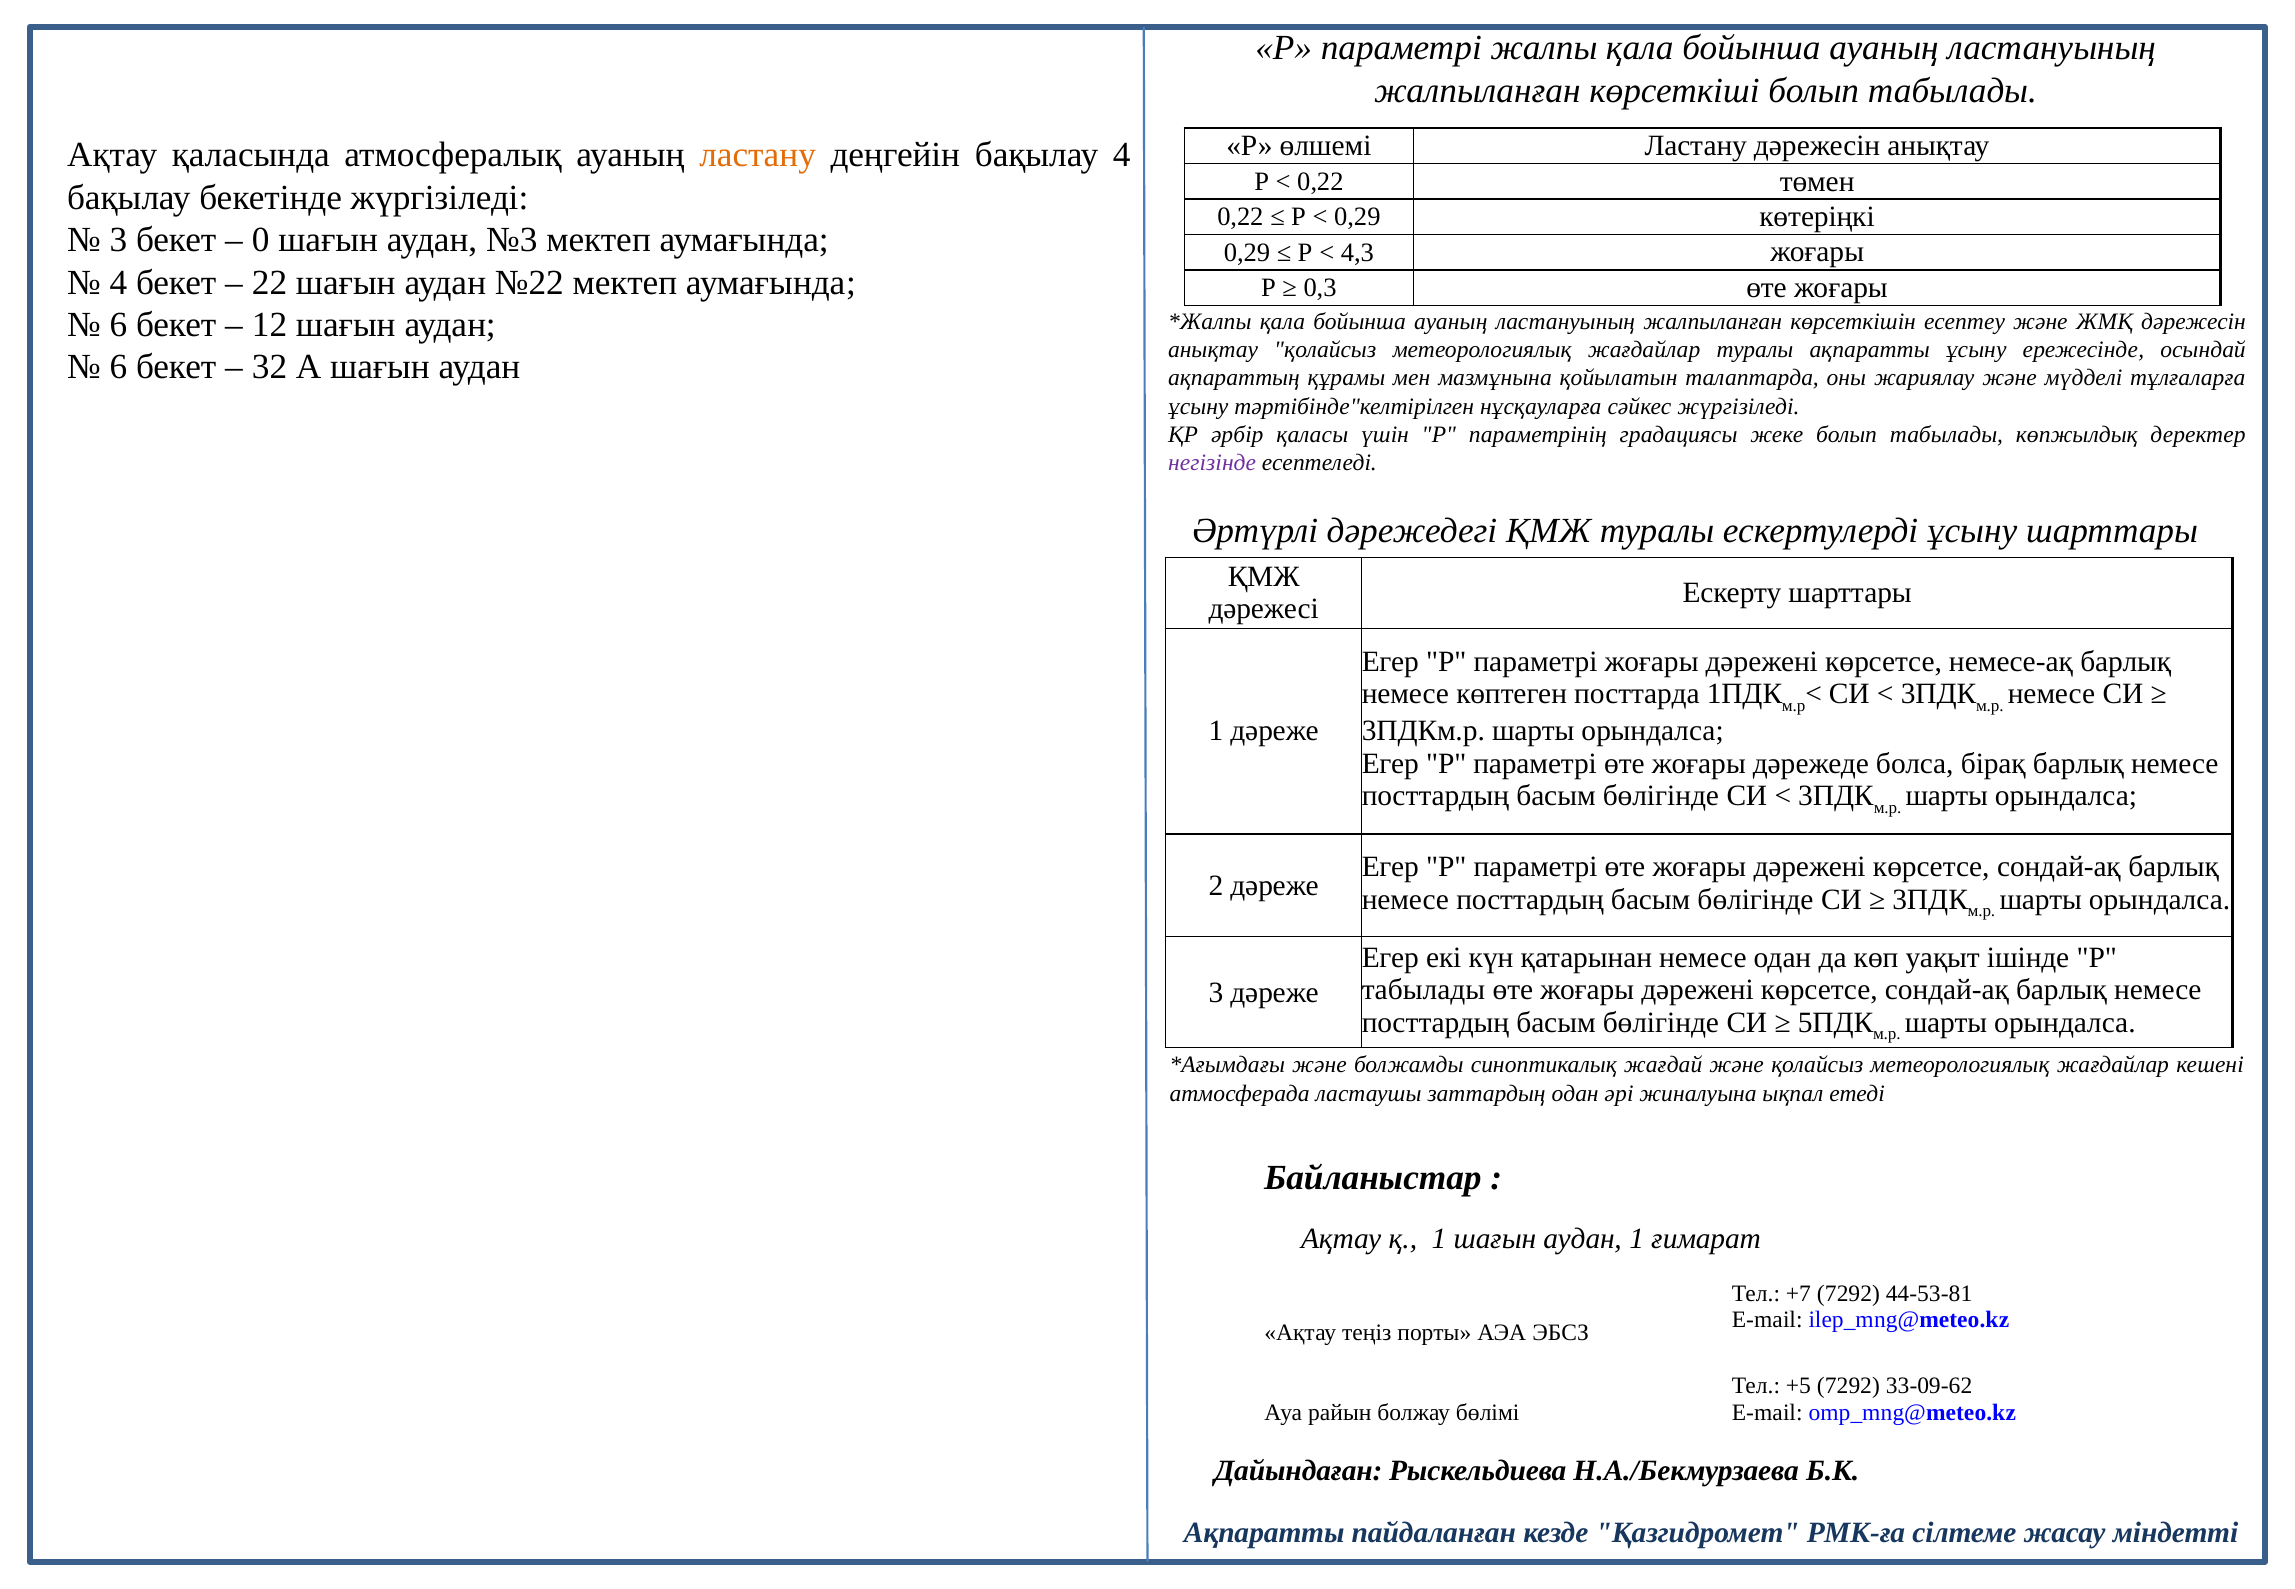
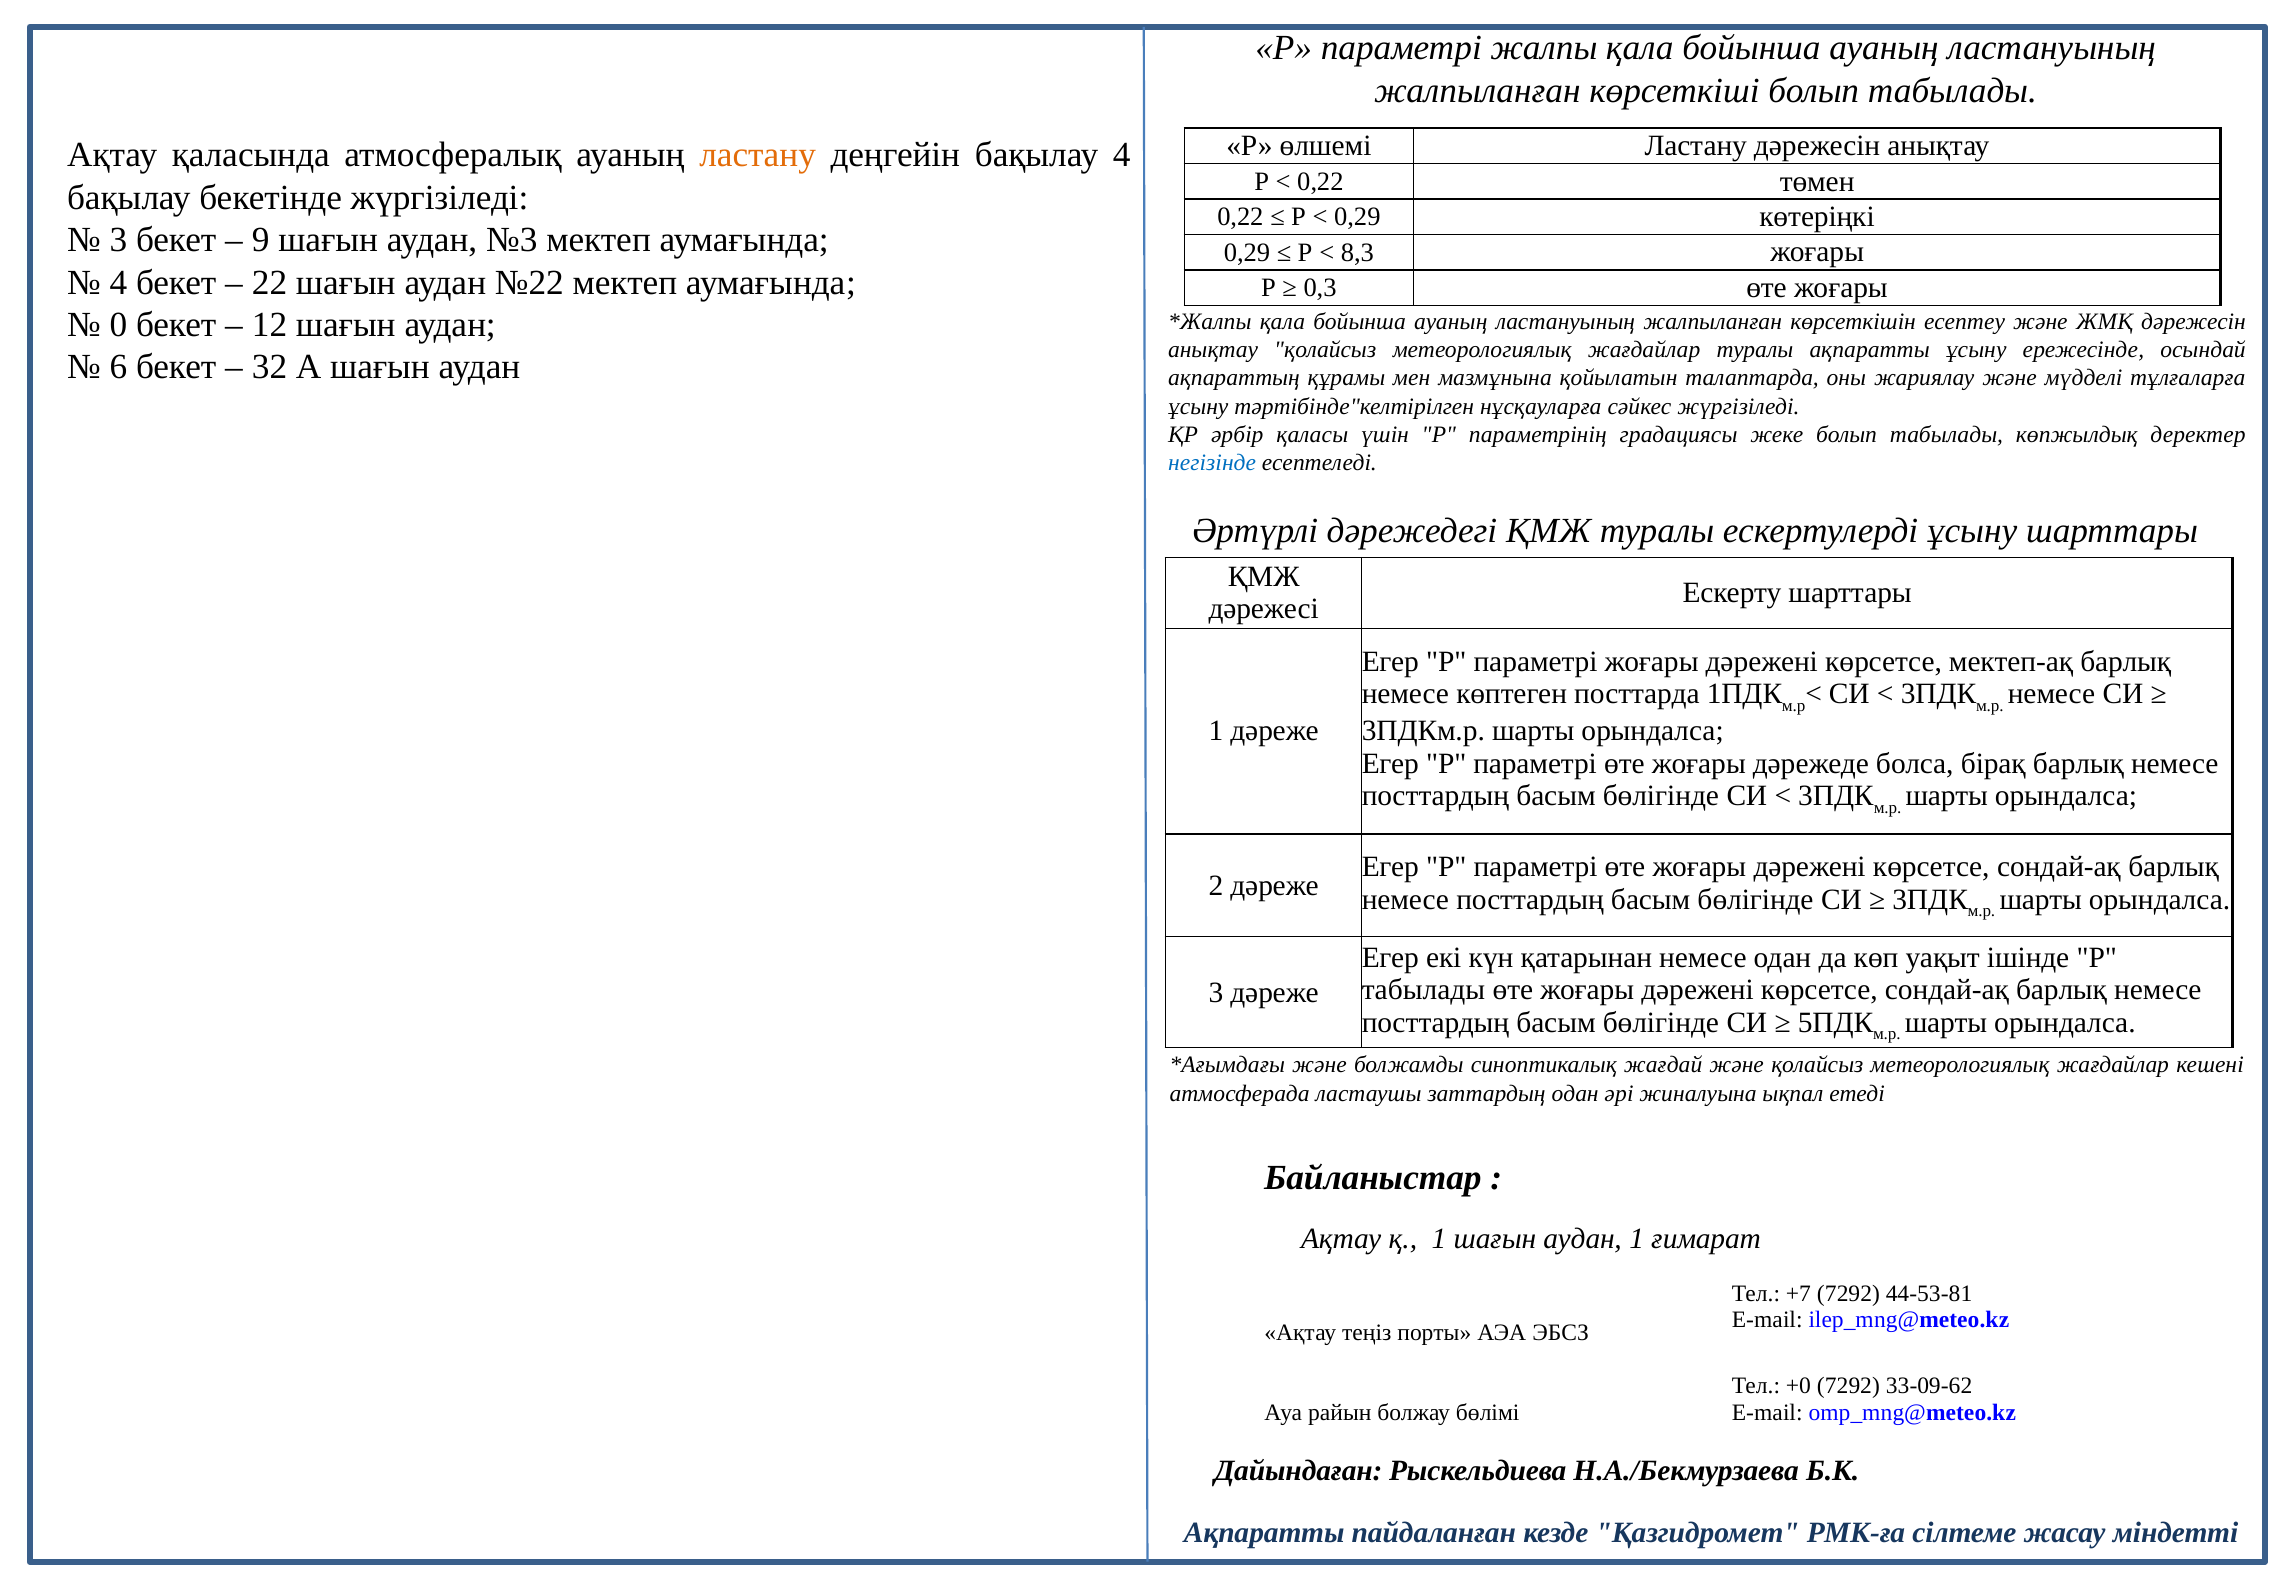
0: 0 -> 9
4,3: 4,3 -> 8,3
6 at (118, 325): 6 -> 0
негізінде colour: purple -> blue
немесе-ақ: немесе-ақ -> мектеп-ақ
+5: +5 -> +0
